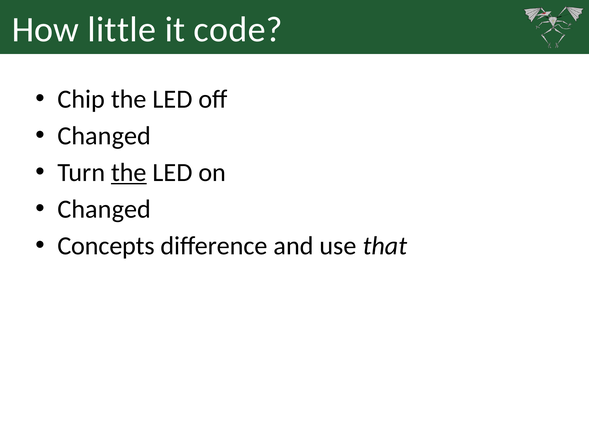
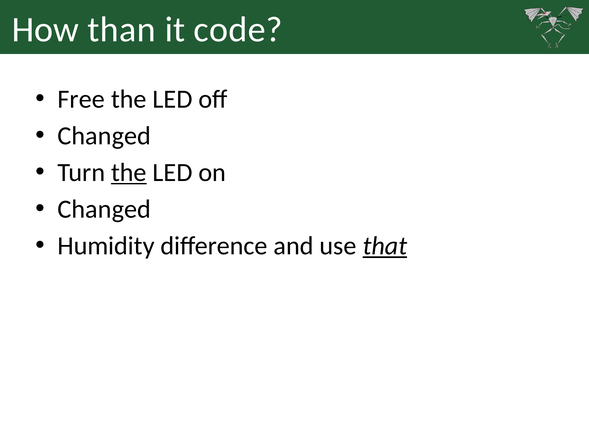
little: little -> than
Chip: Chip -> Free
Concepts: Concepts -> Humidity
that underline: none -> present
